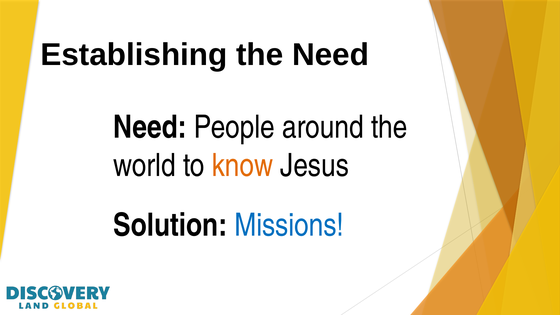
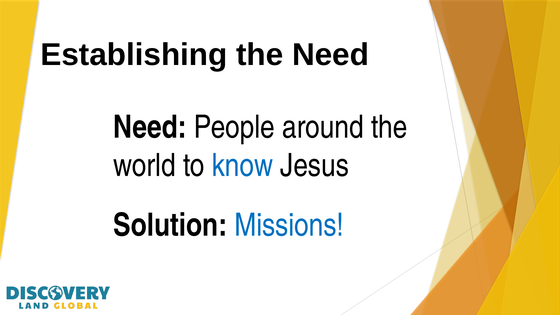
know colour: orange -> blue
